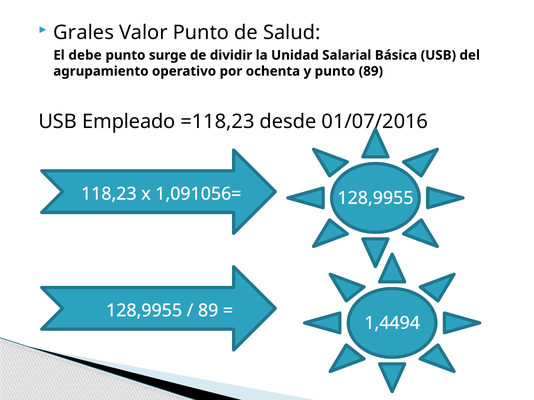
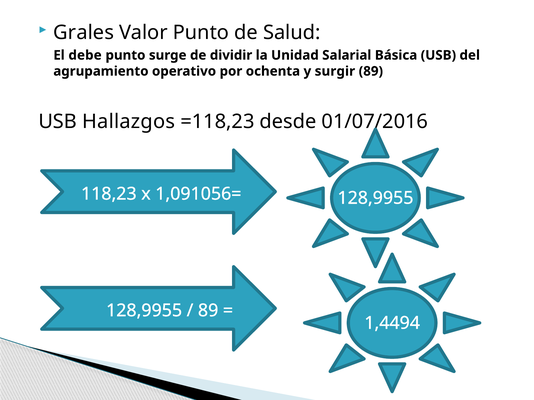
y punto: punto -> surgir
Empleado: Empleado -> Hallazgos
